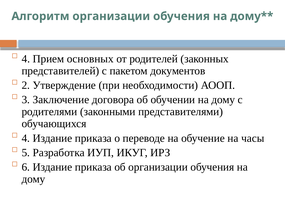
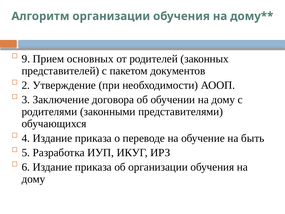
4 at (26, 59): 4 -> 9
часы: часы -> быть
